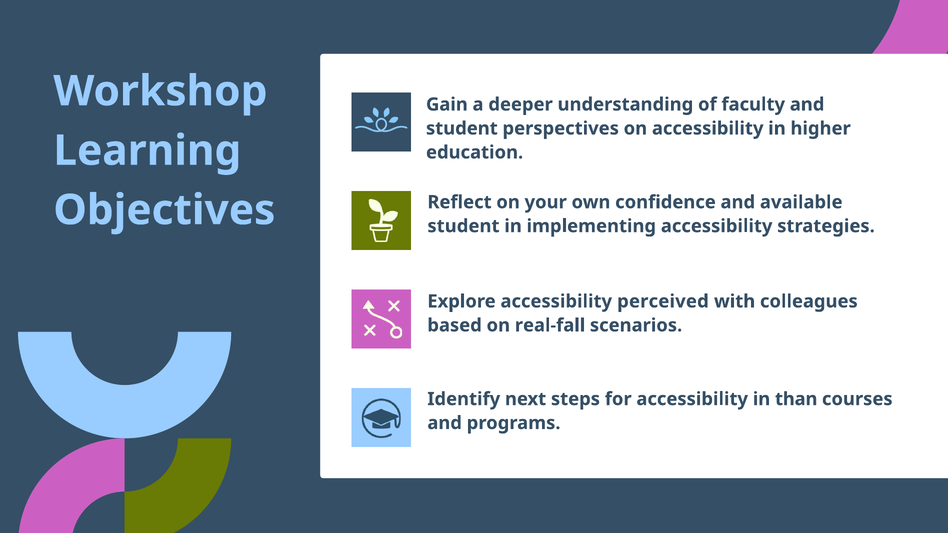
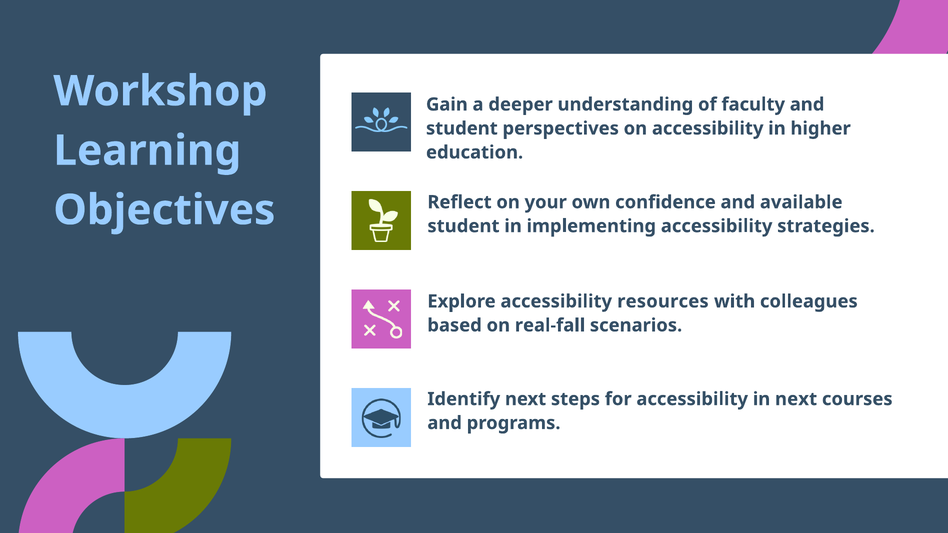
perceived: perceived -> resources
in than: than -> next
